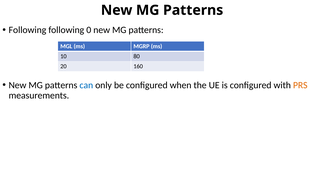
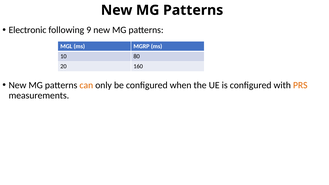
Following at (27, 30): Following -> Electronic
0: 0 -> 9
can colour: blue -> orange
